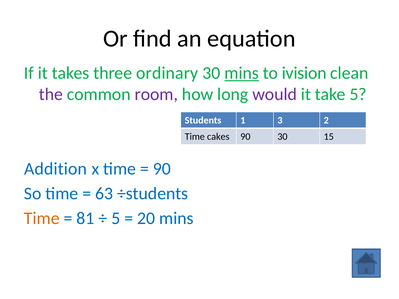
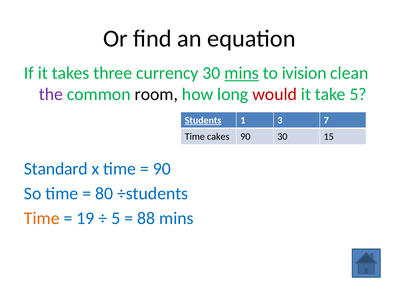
ordinary: ordinary -> currency
room colour: purple -> black
would colour: purple -> red
Students underline: none -> present
2: 2 -> 7
Addition: Addition -> Standard
63: 63 -> 80
81: 81 -> 19
20: 20 -> 88
